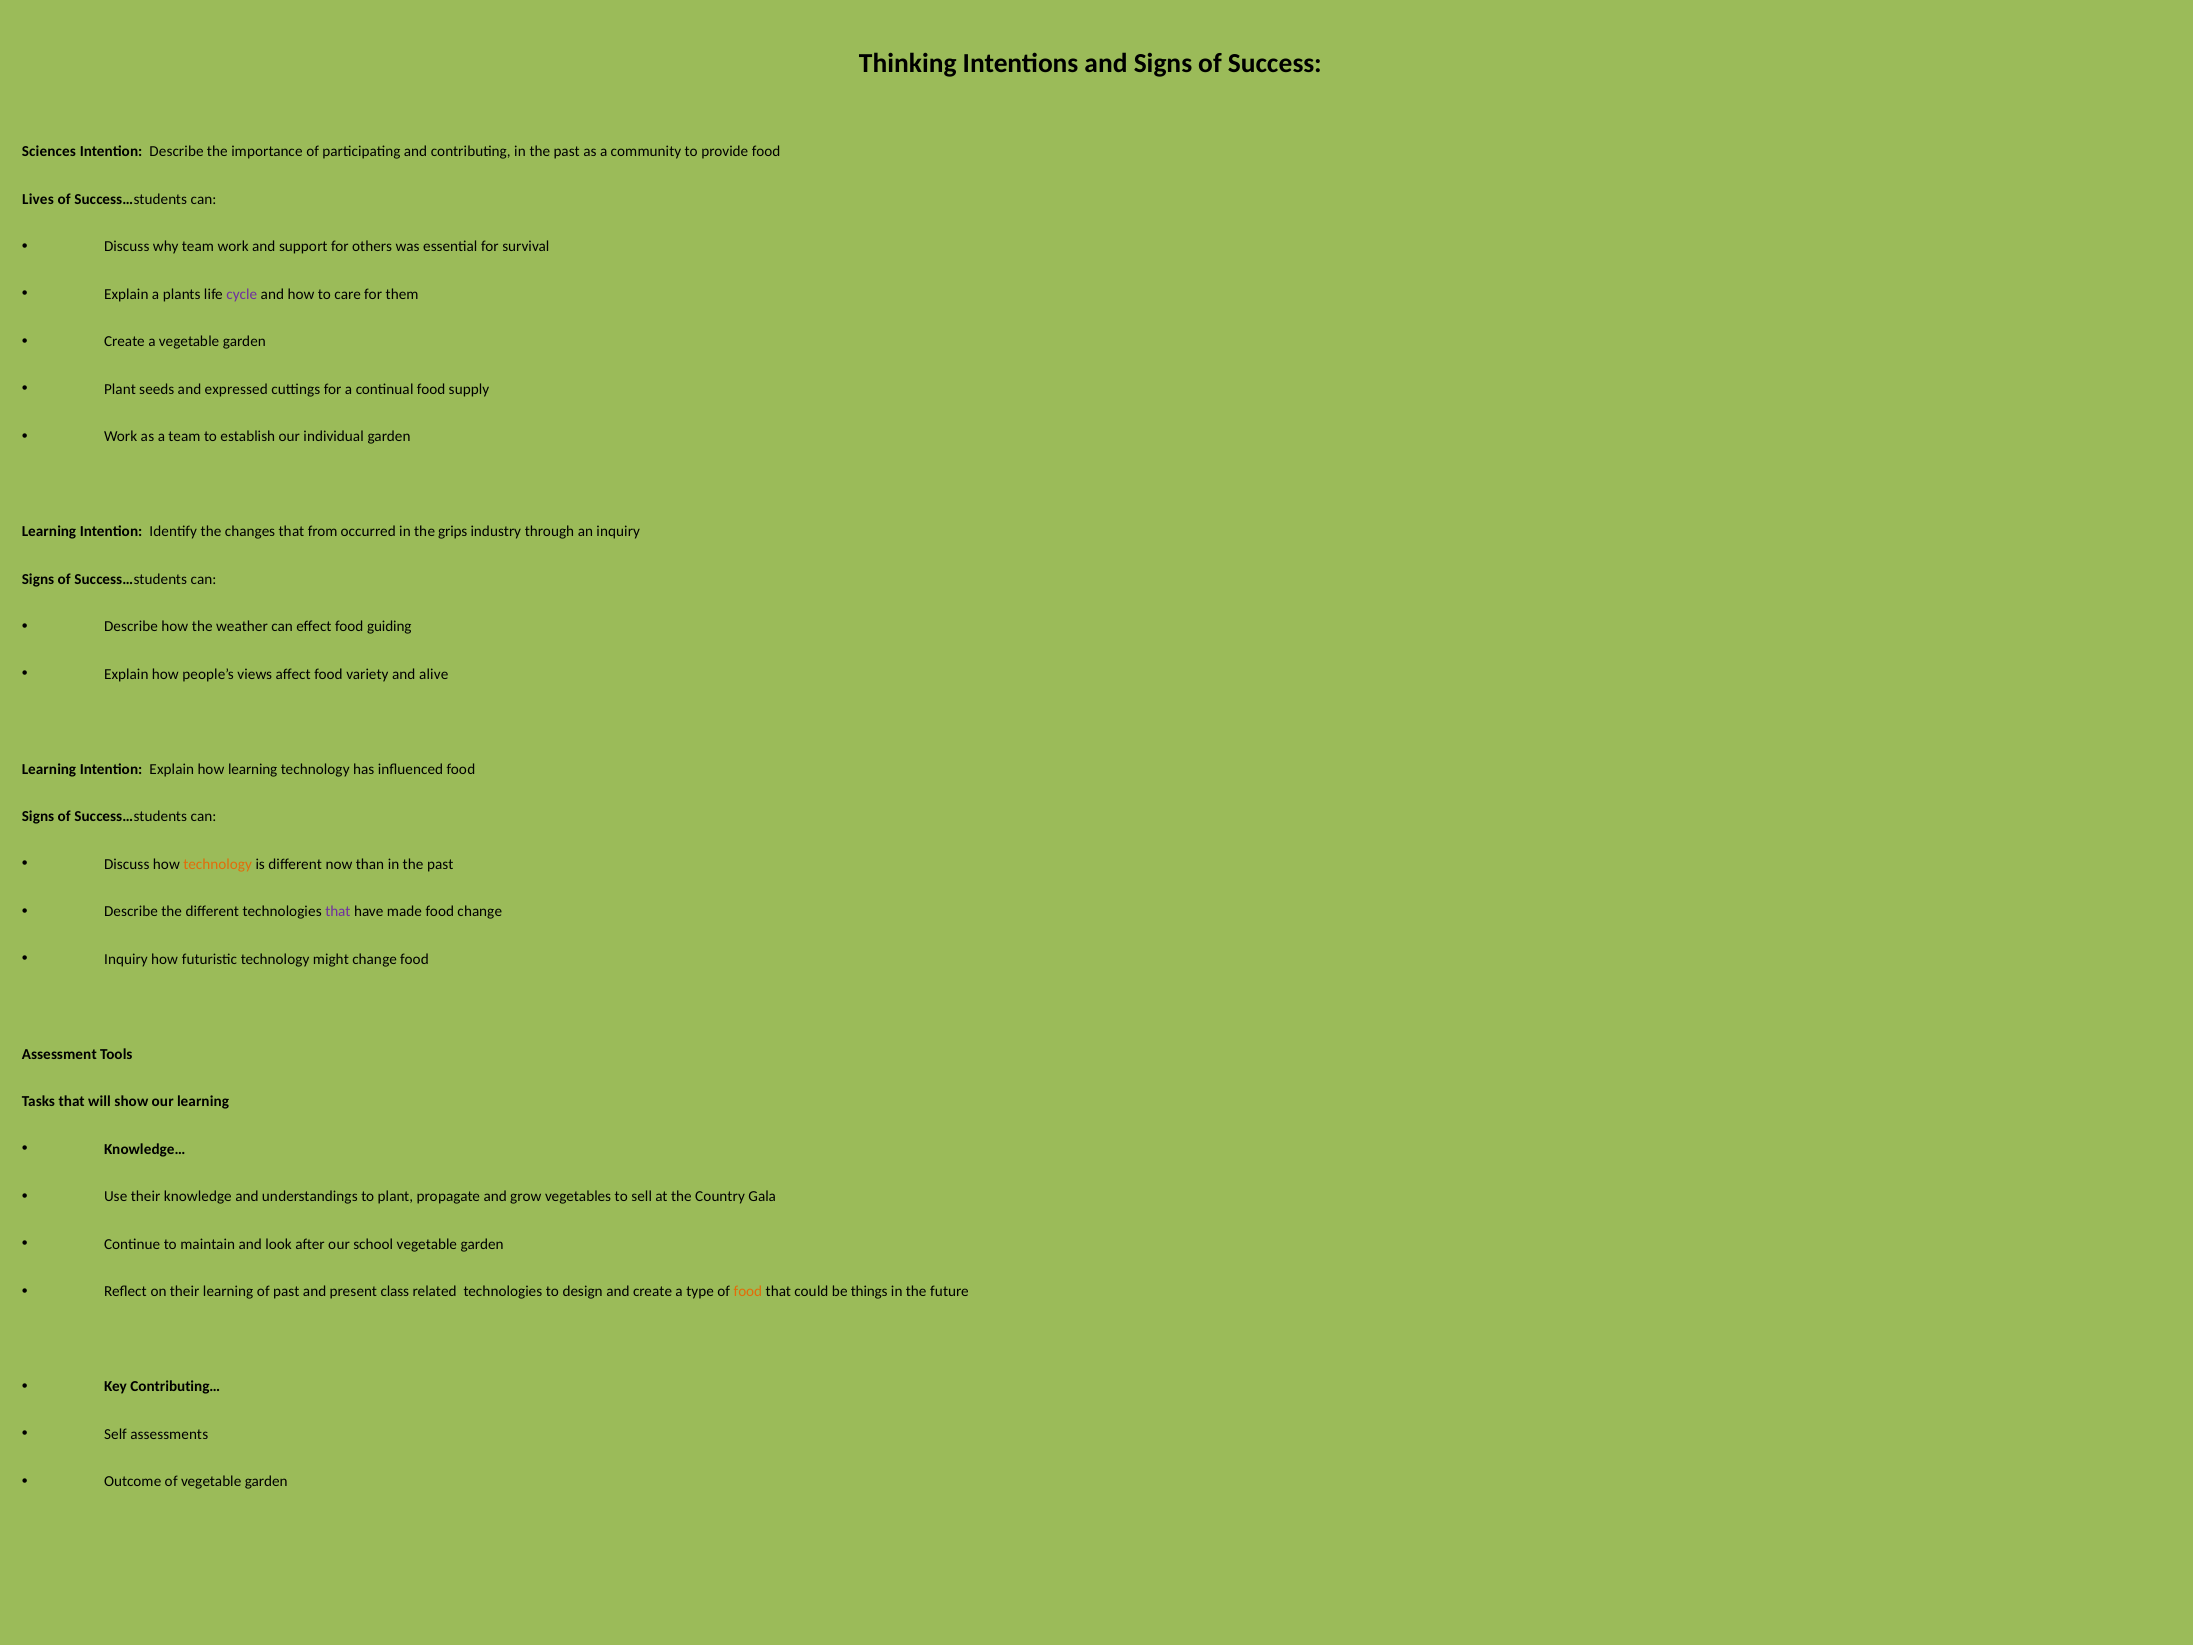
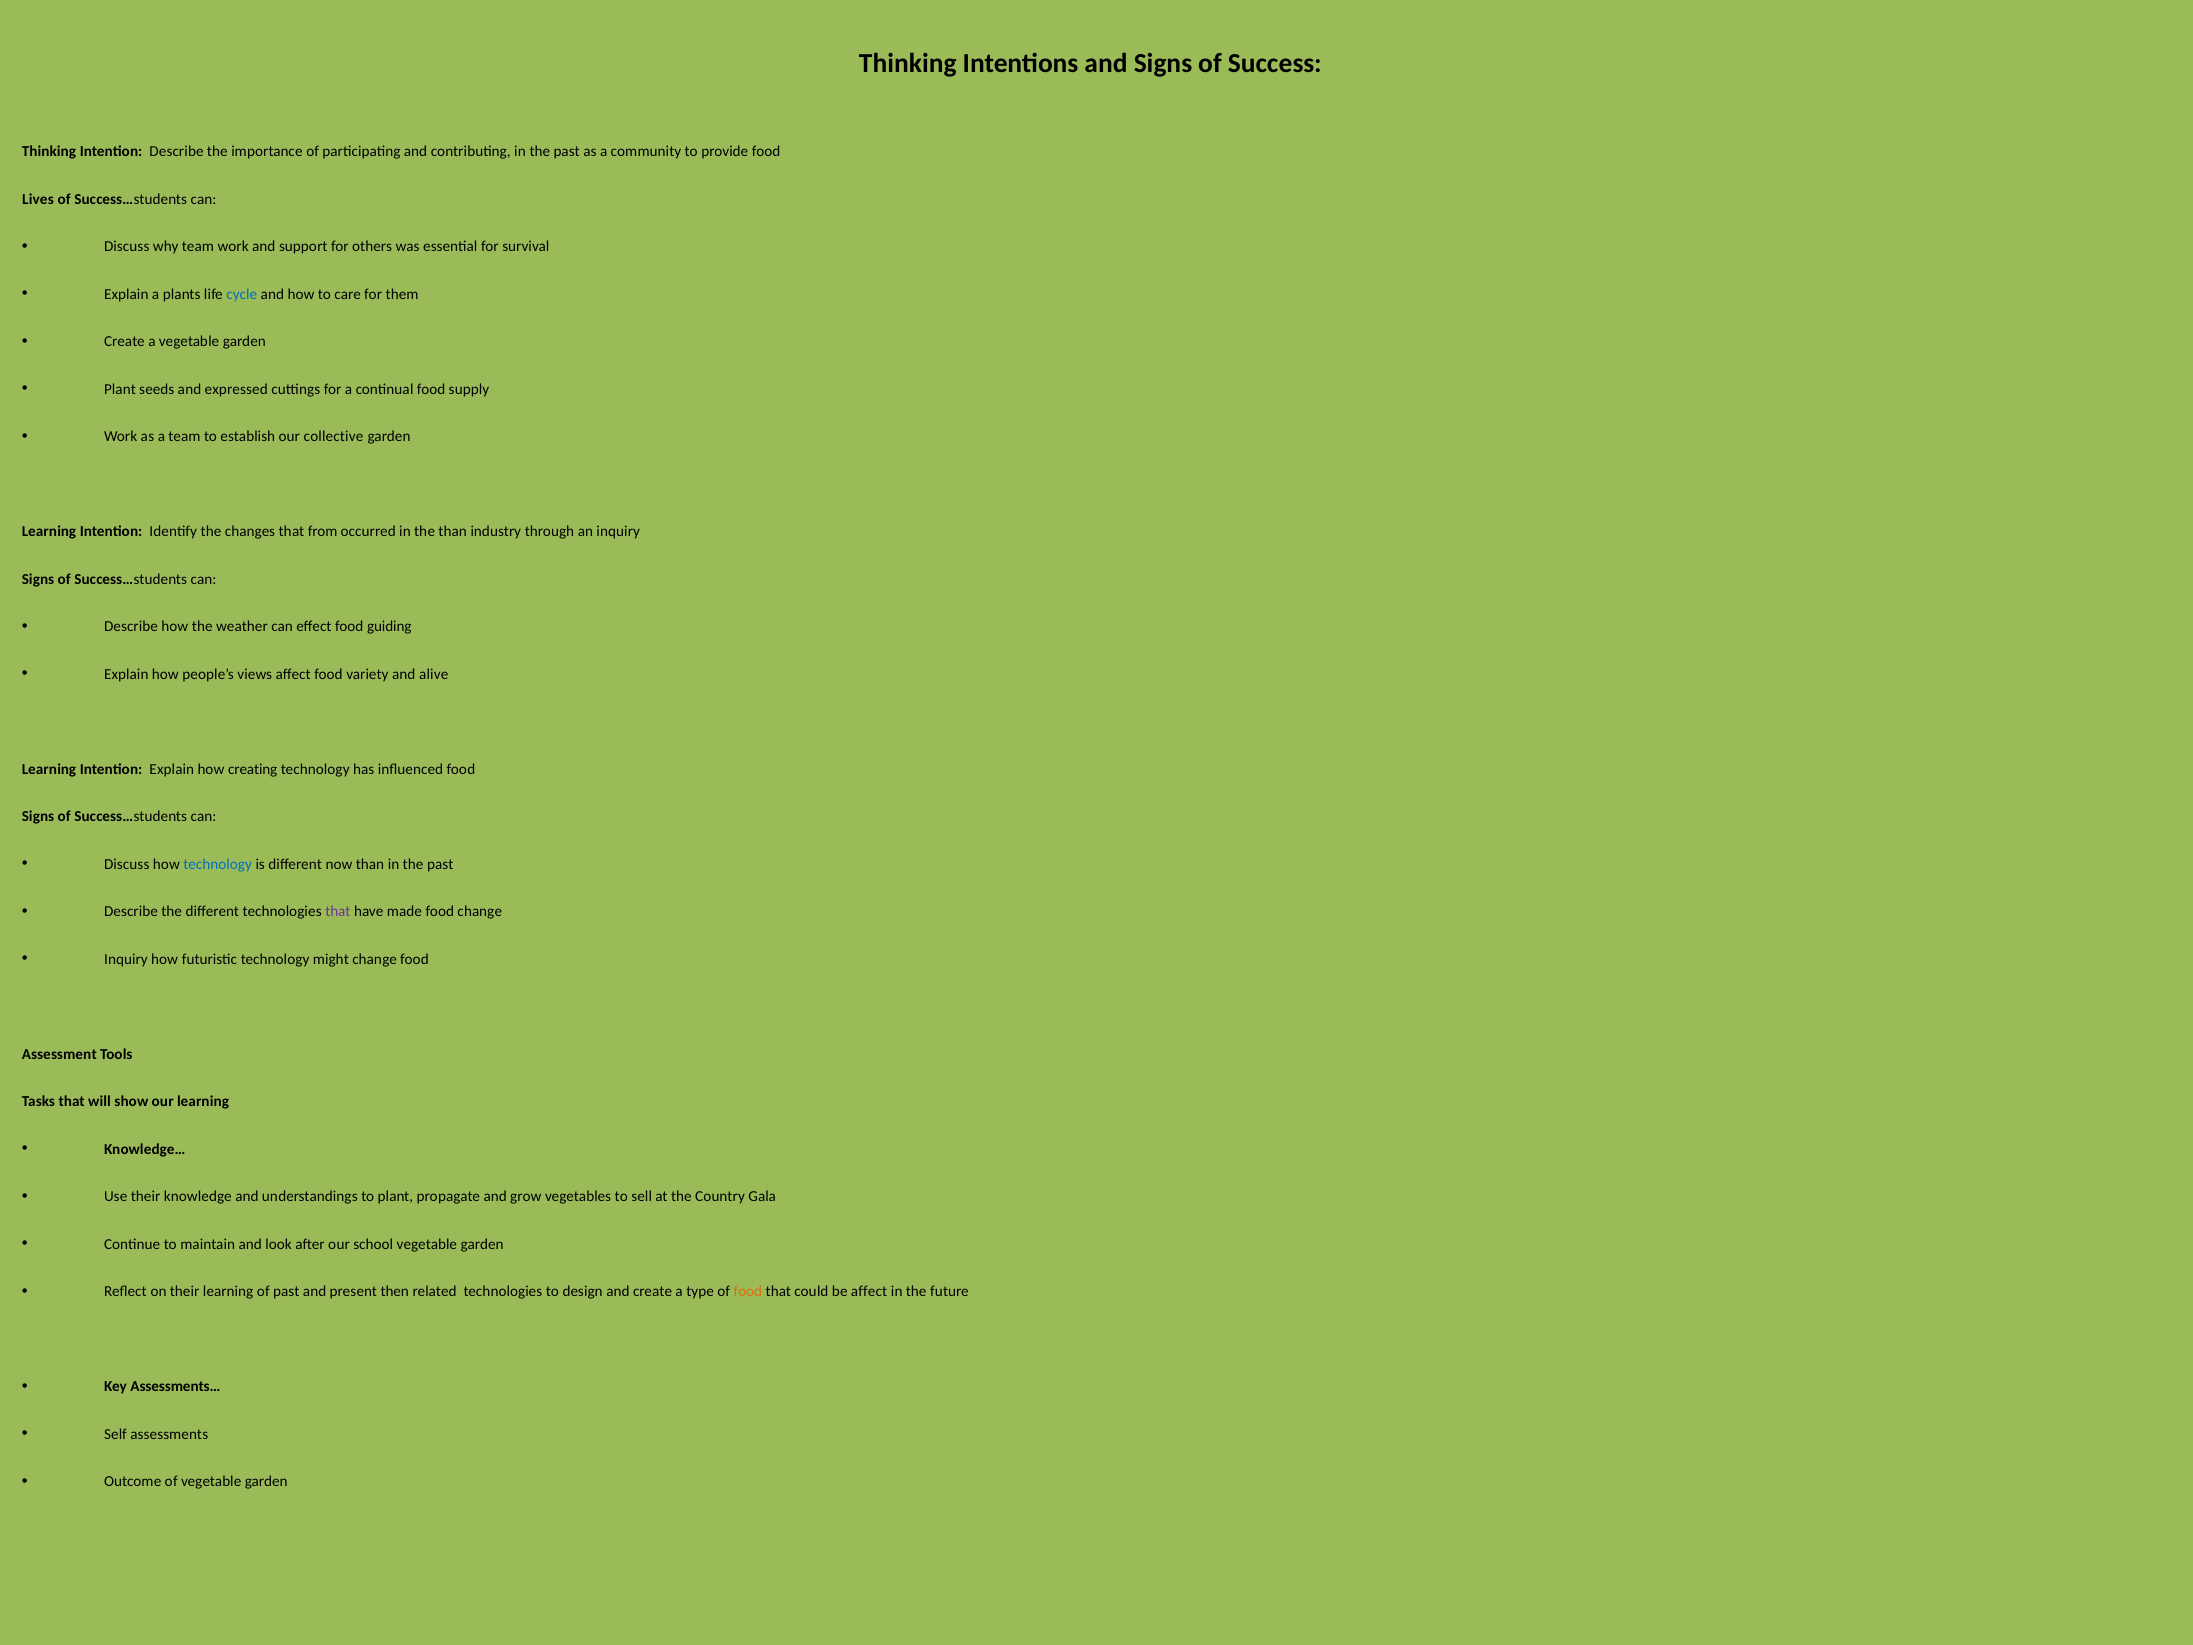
Sciences at (49, 152): Sciences -> Thinking
cycle colour: purple -> blue
individual: individual -> collective
the grips: grips -> than
how learning: learning -> creating
technology at (218, 864) colour: orange -> blue
class: class -> then
be things: things -> affect
Contributing…: Contributing… -> Assessments…
